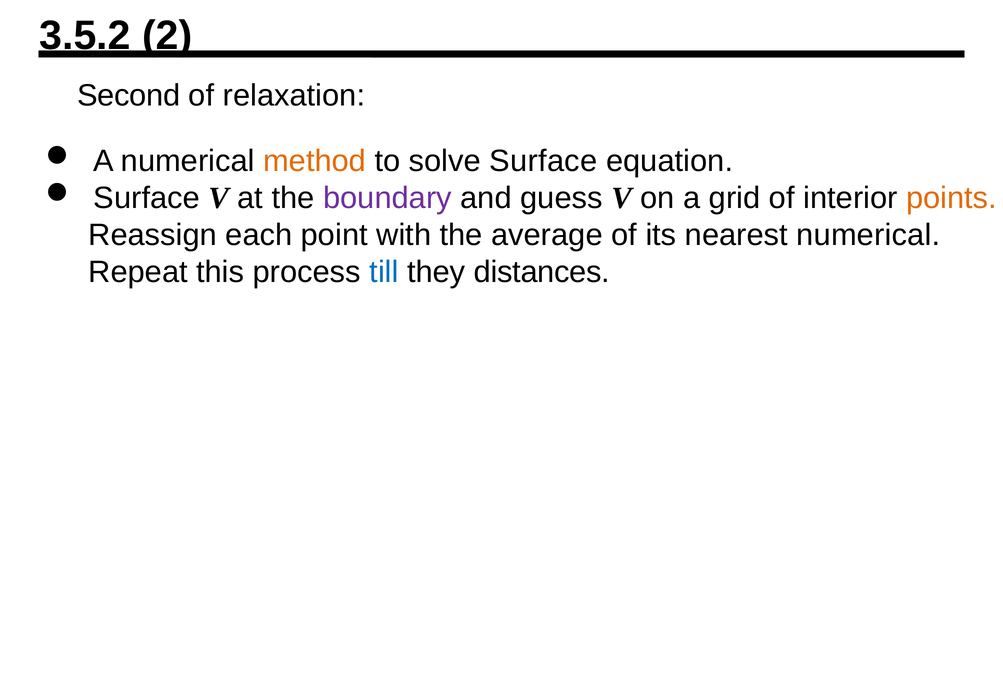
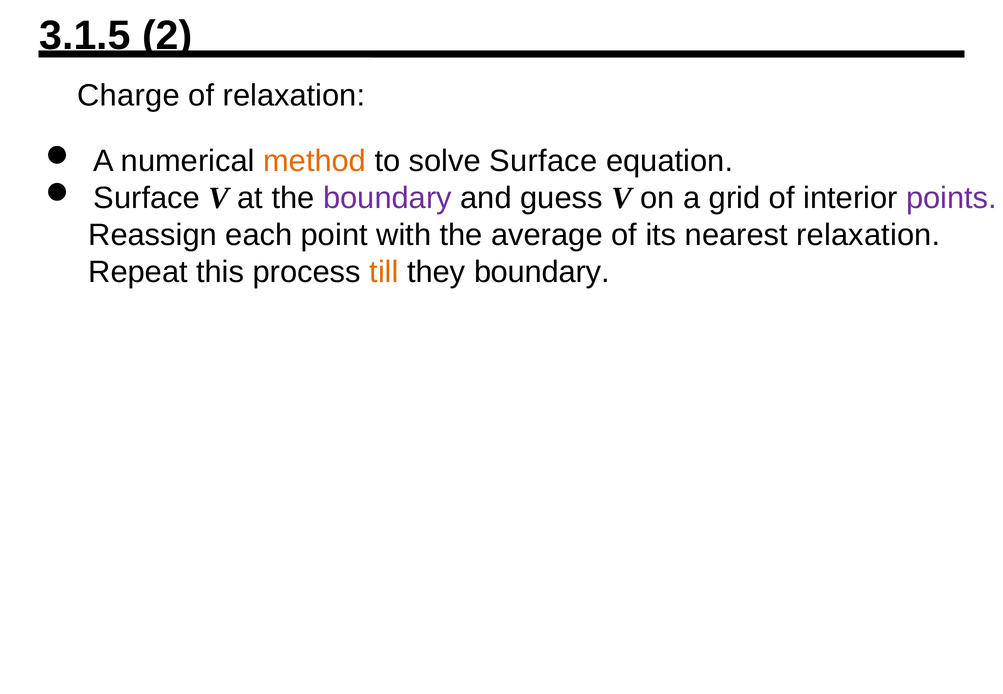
3.5.2: 3.5.2 -> 3.1.5
Second: Second -> Charge
points colour: orange -> purple
nearest numerical: numerical -> relaxation
till colour: blue -> orange
they distances: distances -> boundary
